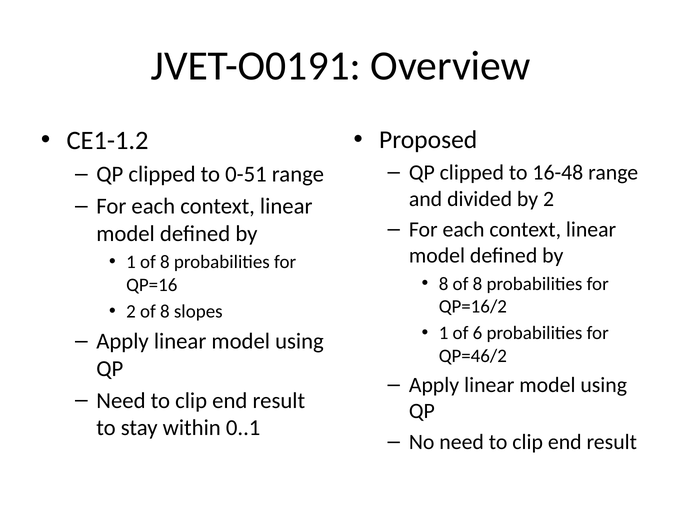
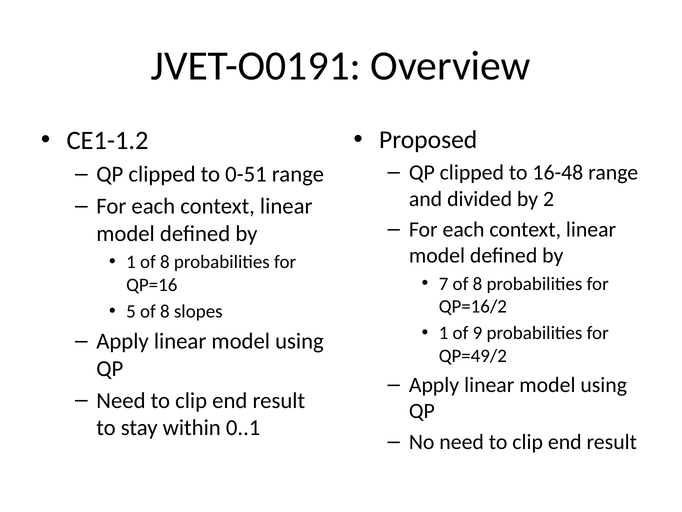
8 at (444, 284): 8 -> 7
2 at (131, 311): 2 -> 5
6: 6 -> 9
QP=46/2: QP=46/2 -> QP=49/2
